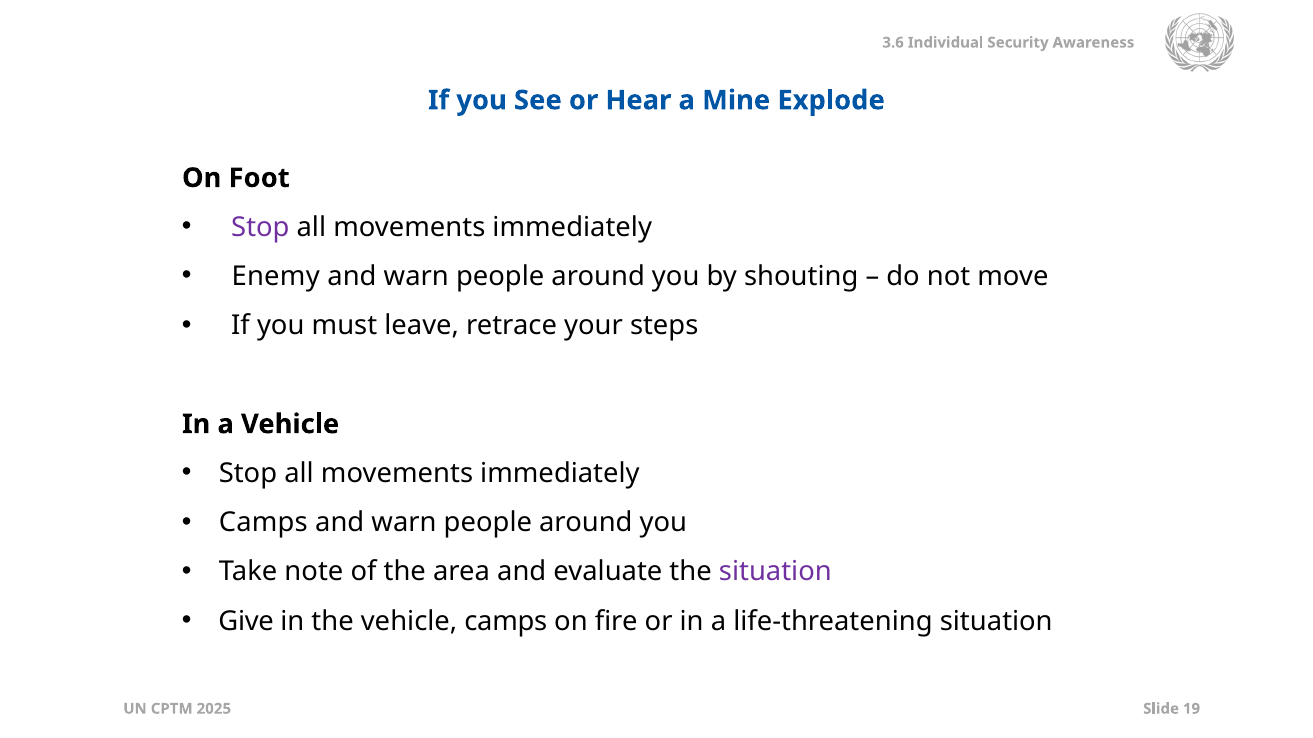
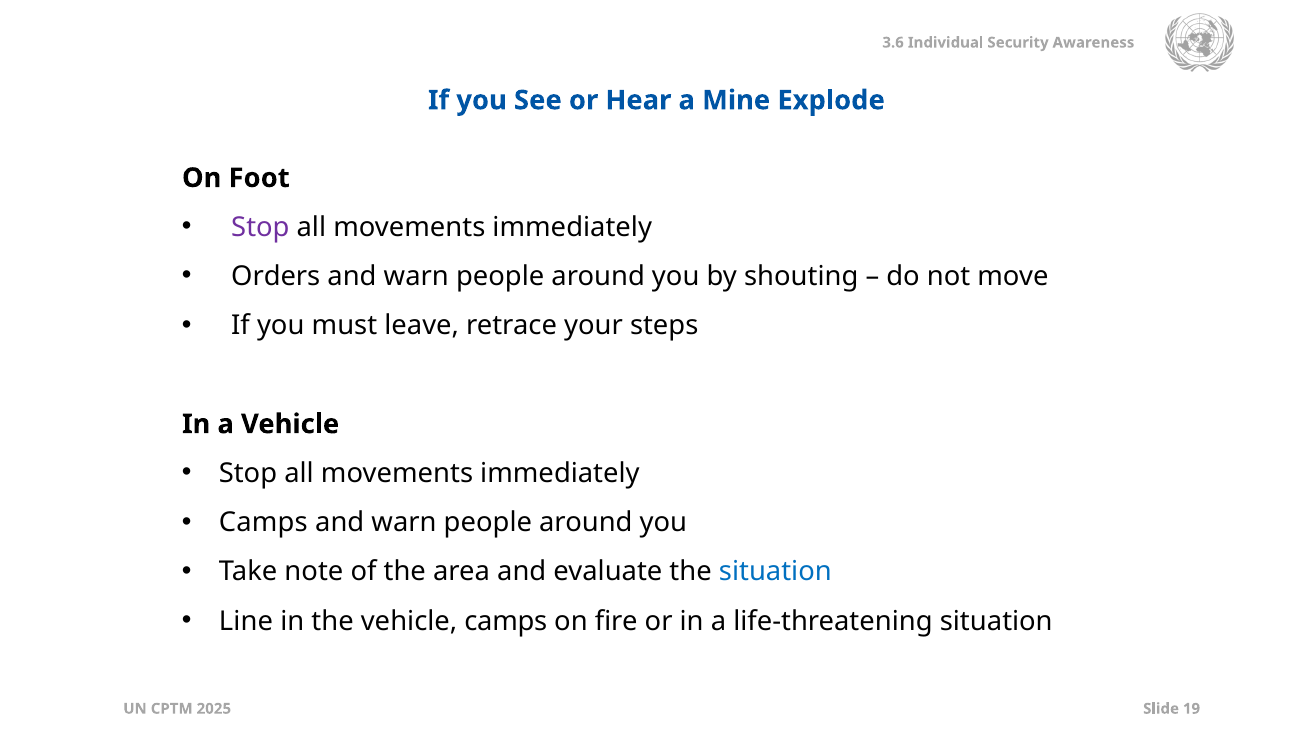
Enemy: Enemy -> Orders
situation at (775, 572) colour: purple -> blue
Give: Give -> Line
